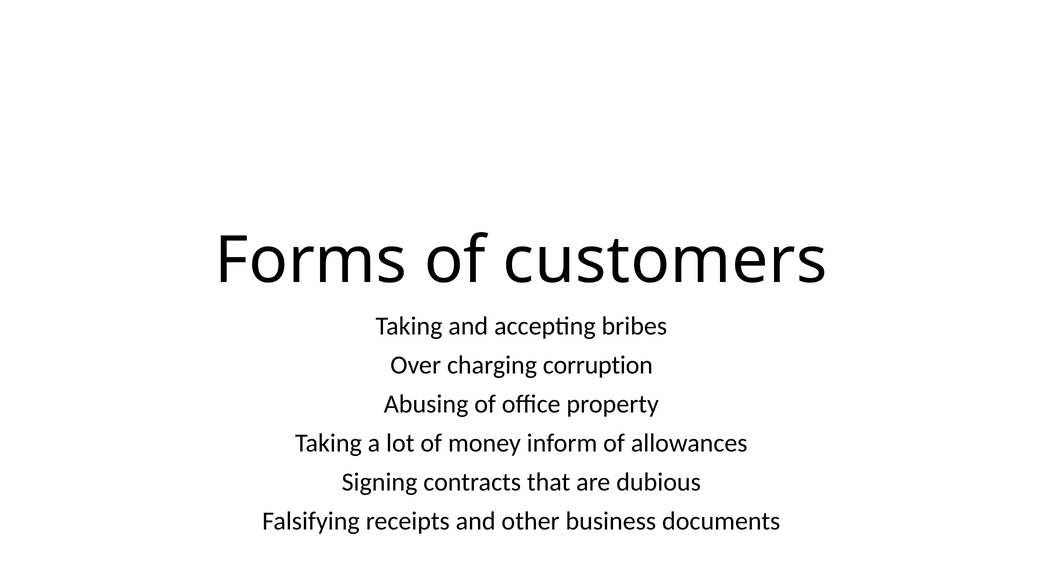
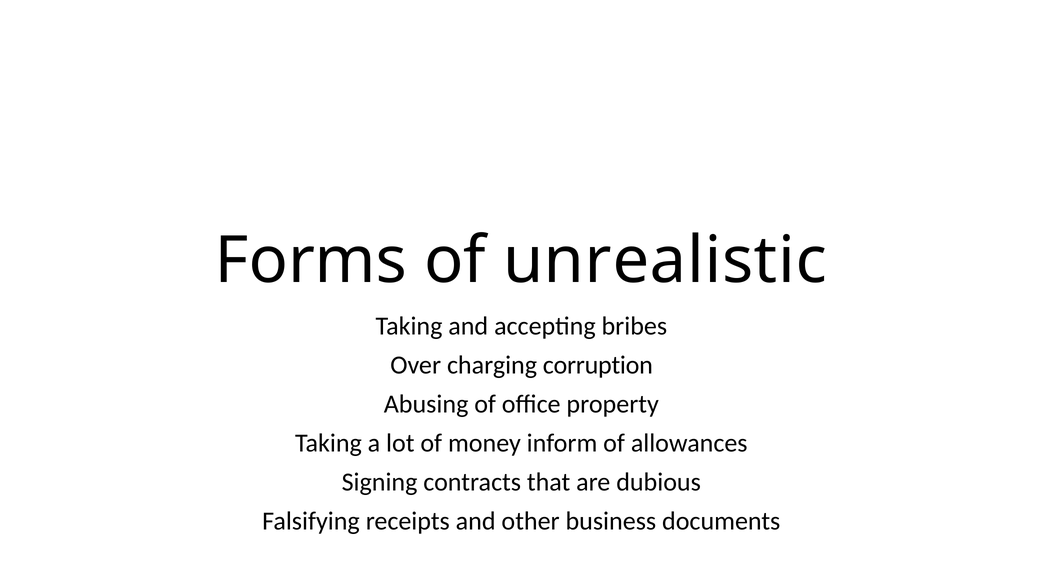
customers: customers -> unrealistic
